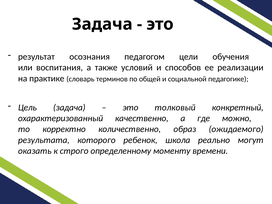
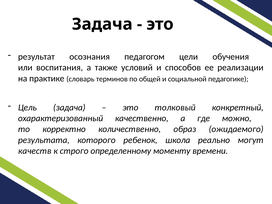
оказать: оказать -> качеств
